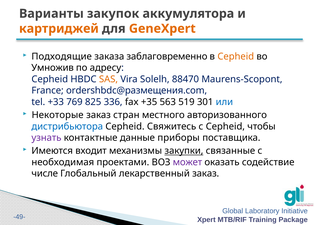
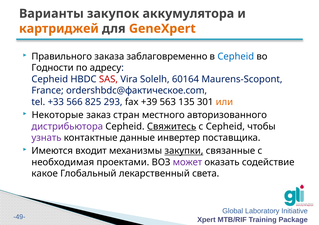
Подходящие: Подходящие -> Правильного
Cepheid at (236, 57) colour: orange -> blue
Умножив: Умножив -> Годности
SAS colour: orange -> red
88470: 88470 -> 60164
ordershbdc@размещения.com: ordershbdc@размещения.com -> ordershbdc@фактическое.com
769: 769 -> 566
336: 336 -> 293
+35: +35 -> +39
519: 519 -> 135
или colour: blue -> orange
дистрибьютора colour: blue -> purple
Свяжитесь underline: none -> present
приборы: приборы -> инвертер
числе: числе -> какое
лекарственный заказ: заказ -> света
